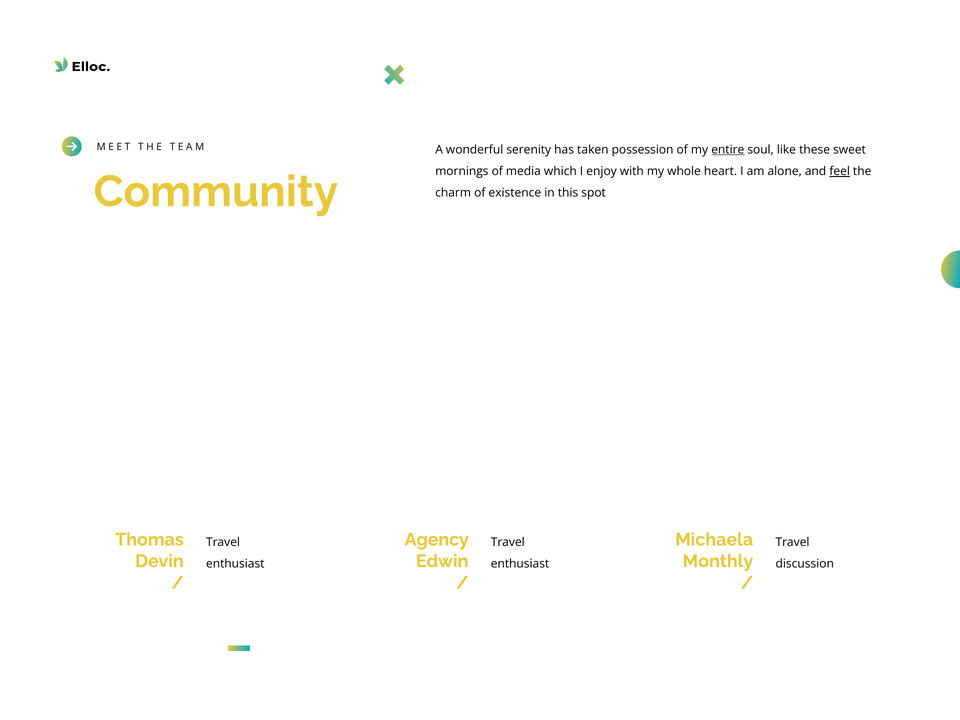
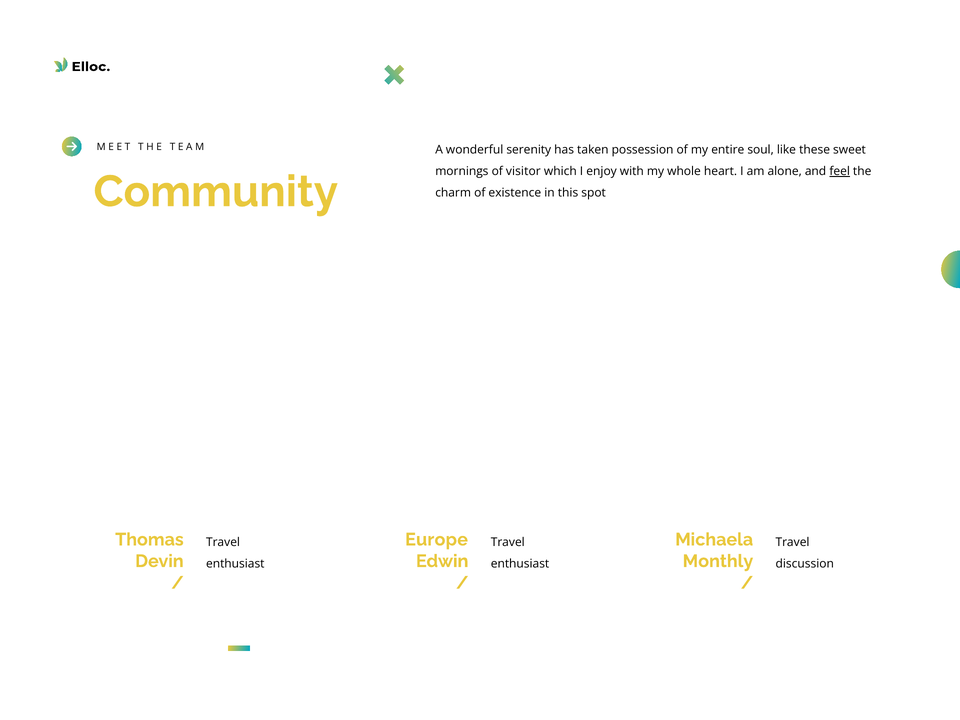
entire underline: present -> none
media: media -> visitor
Agency: Agency -> Europe
